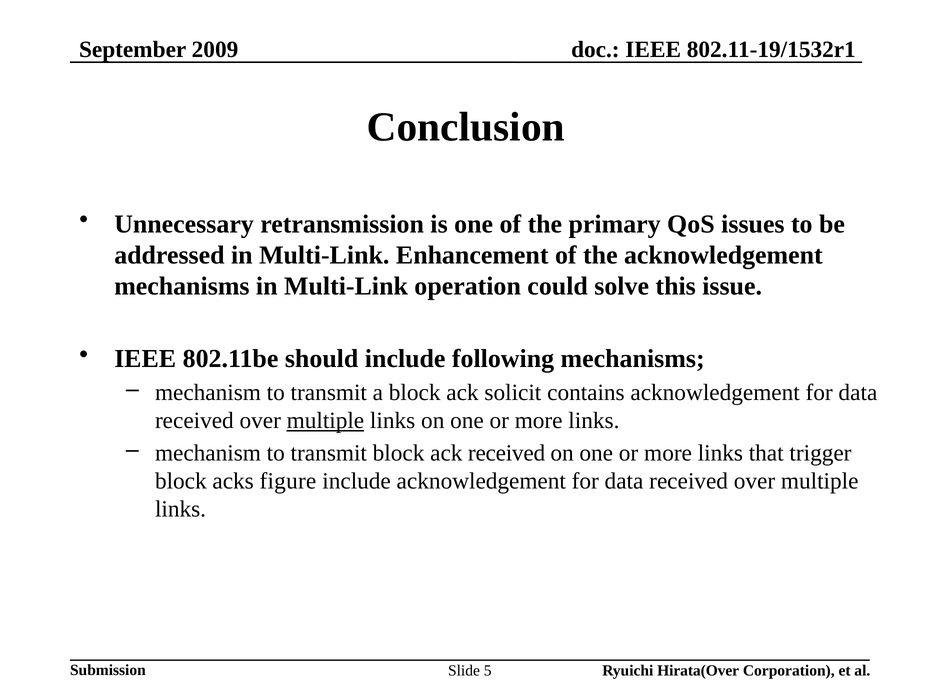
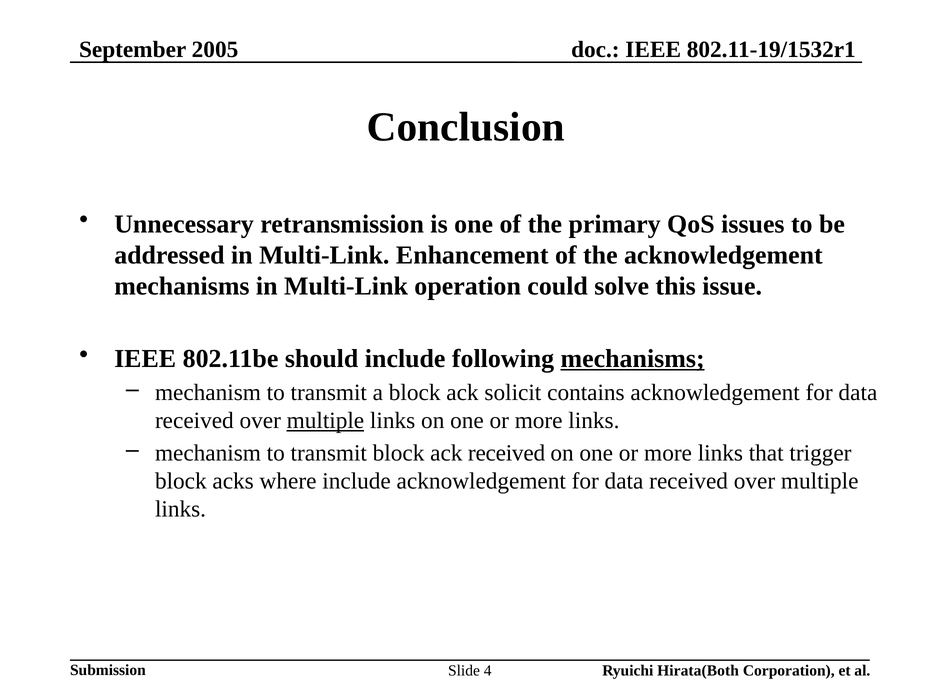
2009: 2009 -> 2005
mechanisms at (633, 359) underline: none -> present
figure: figure -> where
5: 5 -> 4
Hirata(Over: Hirata(Over -> Hirata(Both
